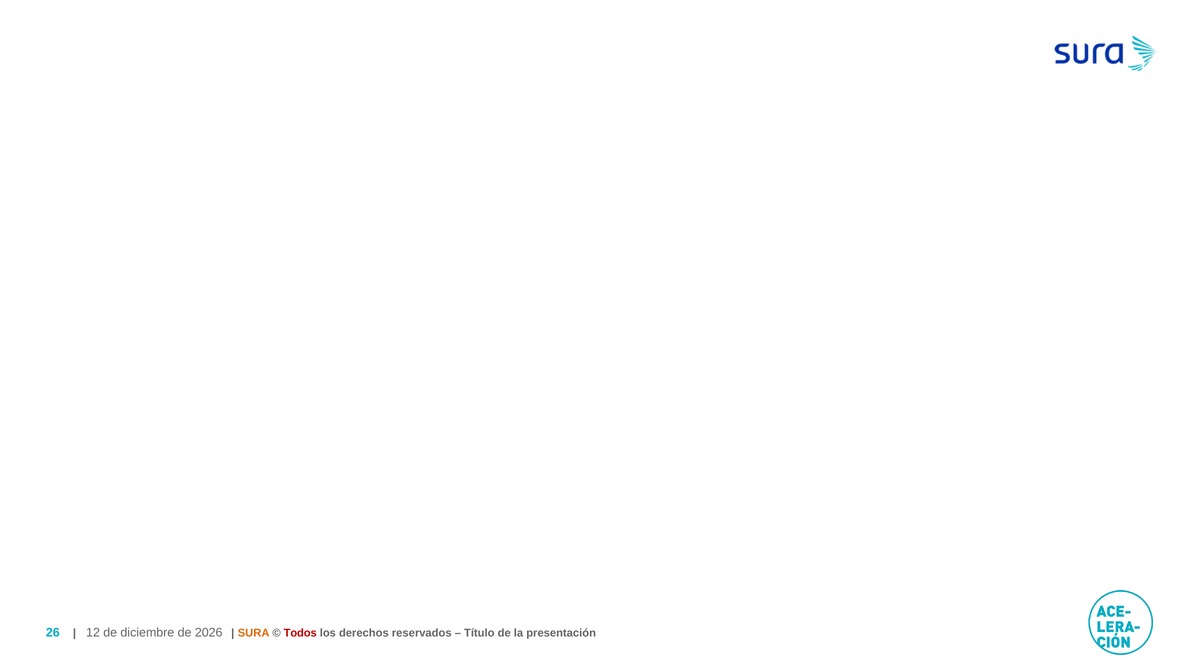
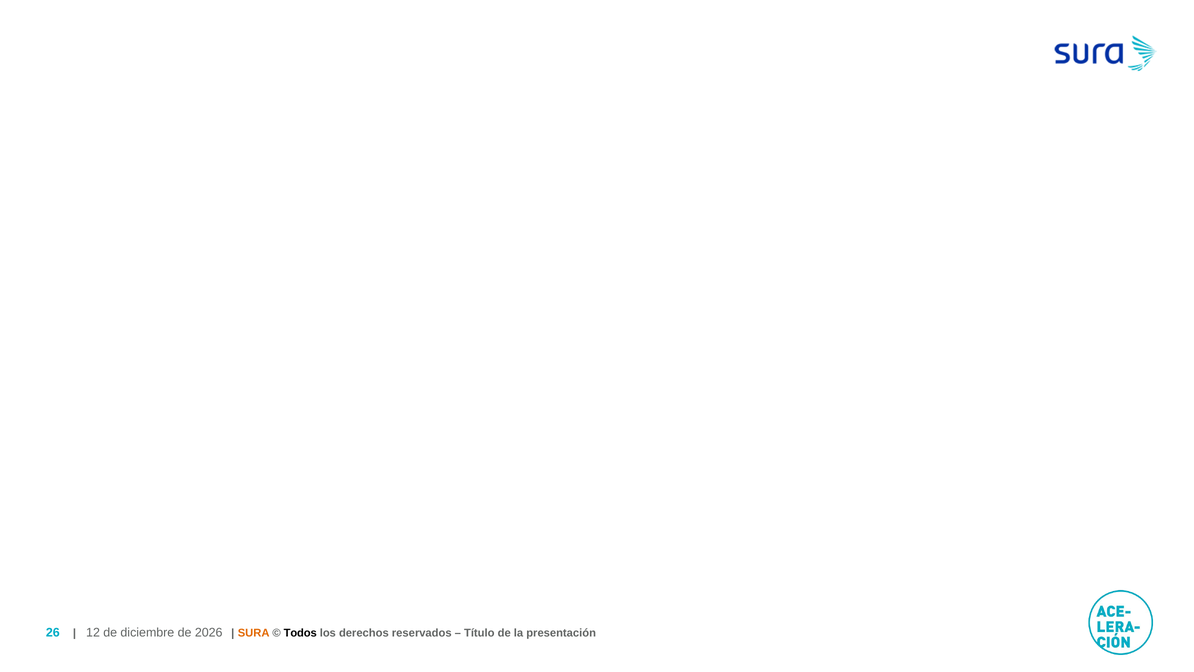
Todos colour: red -> black
